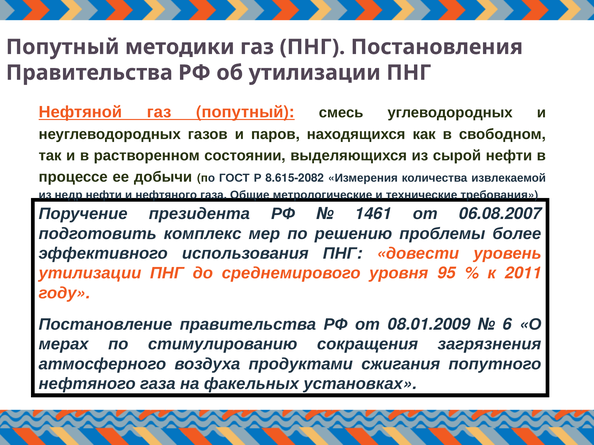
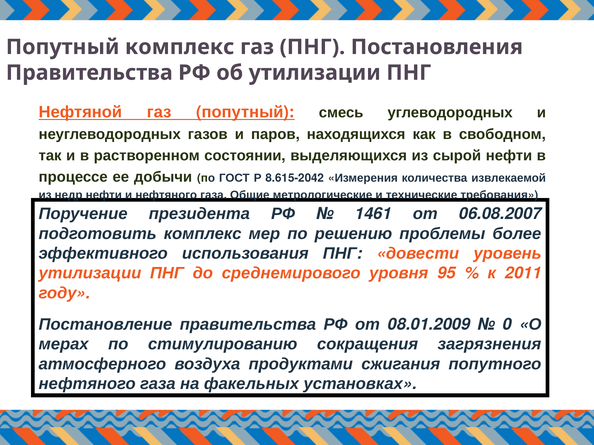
Попутный методики: методики -> комплекс
8.615-2082: 8.615-2082 -> 8.615-2042
6: 6 -> 0
